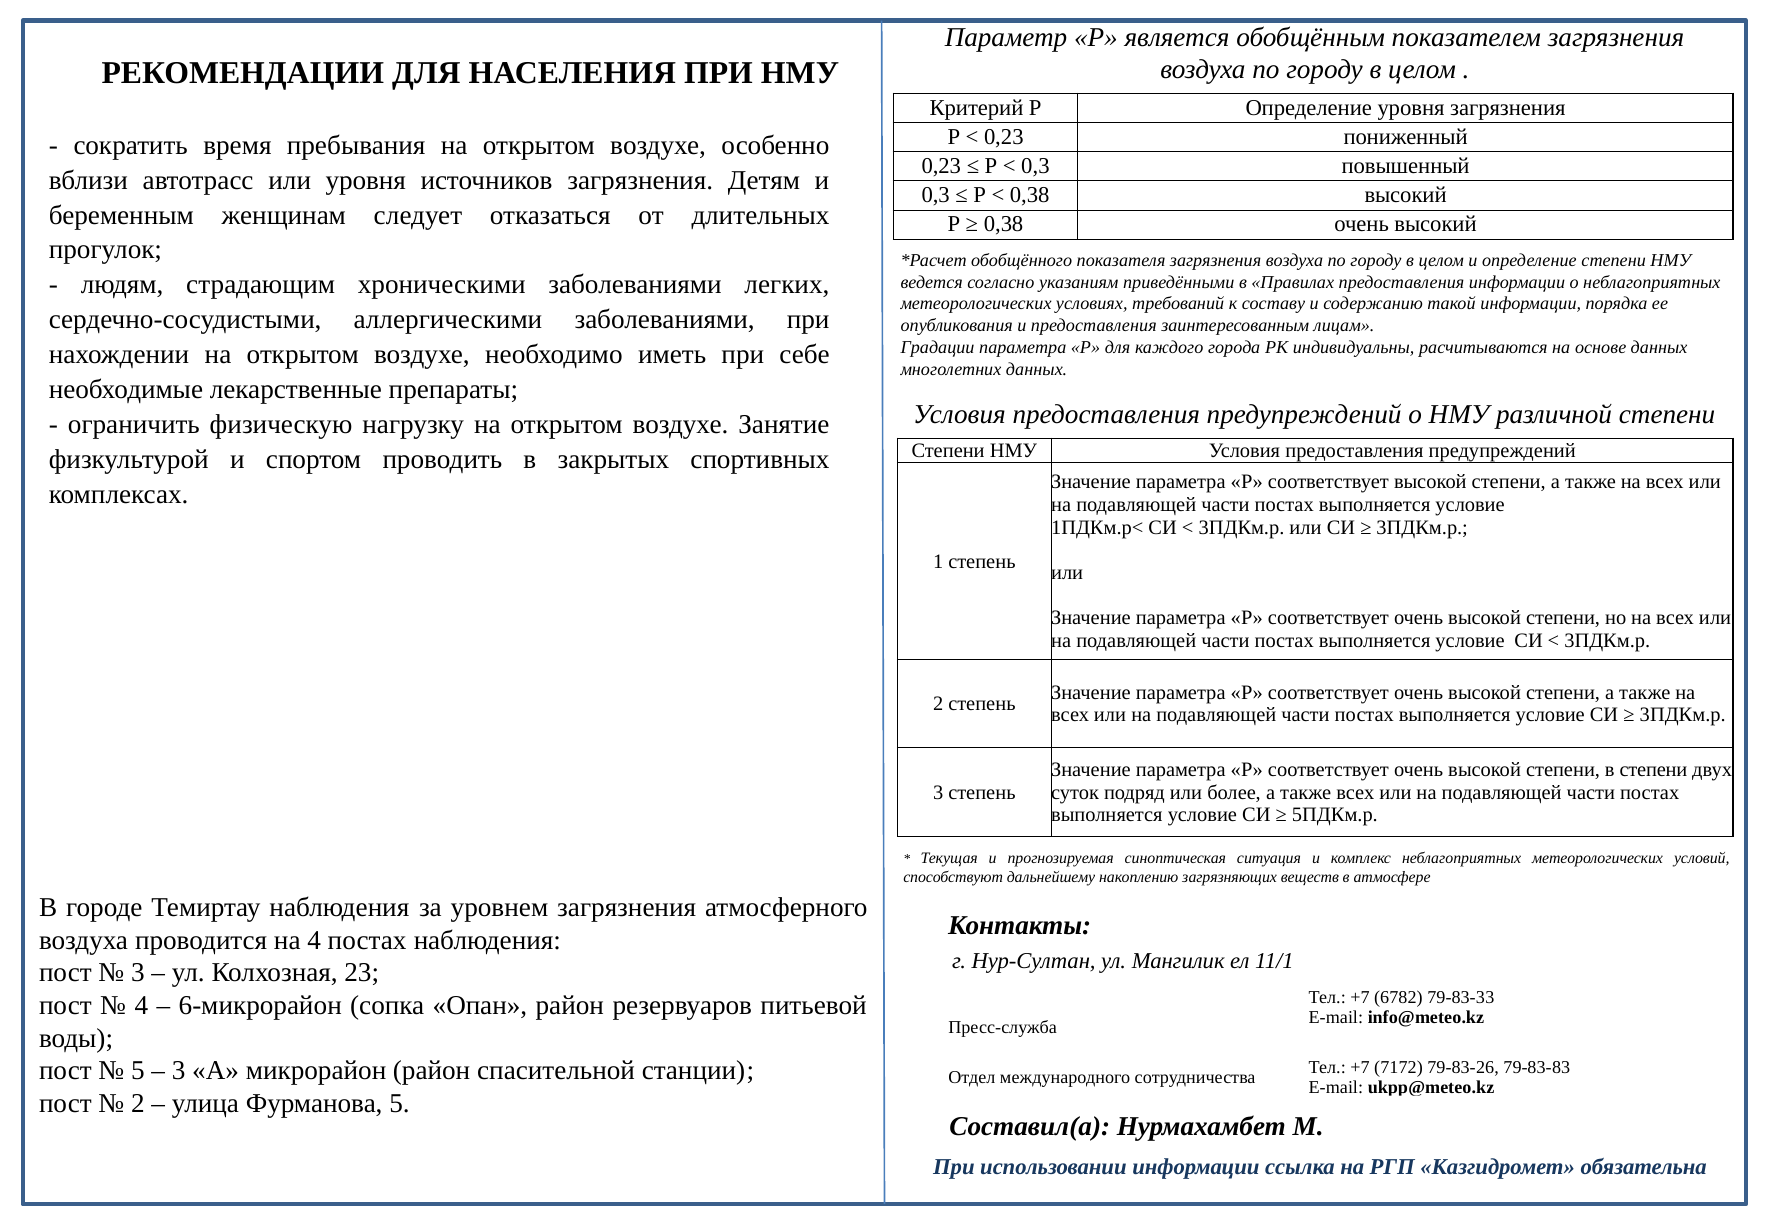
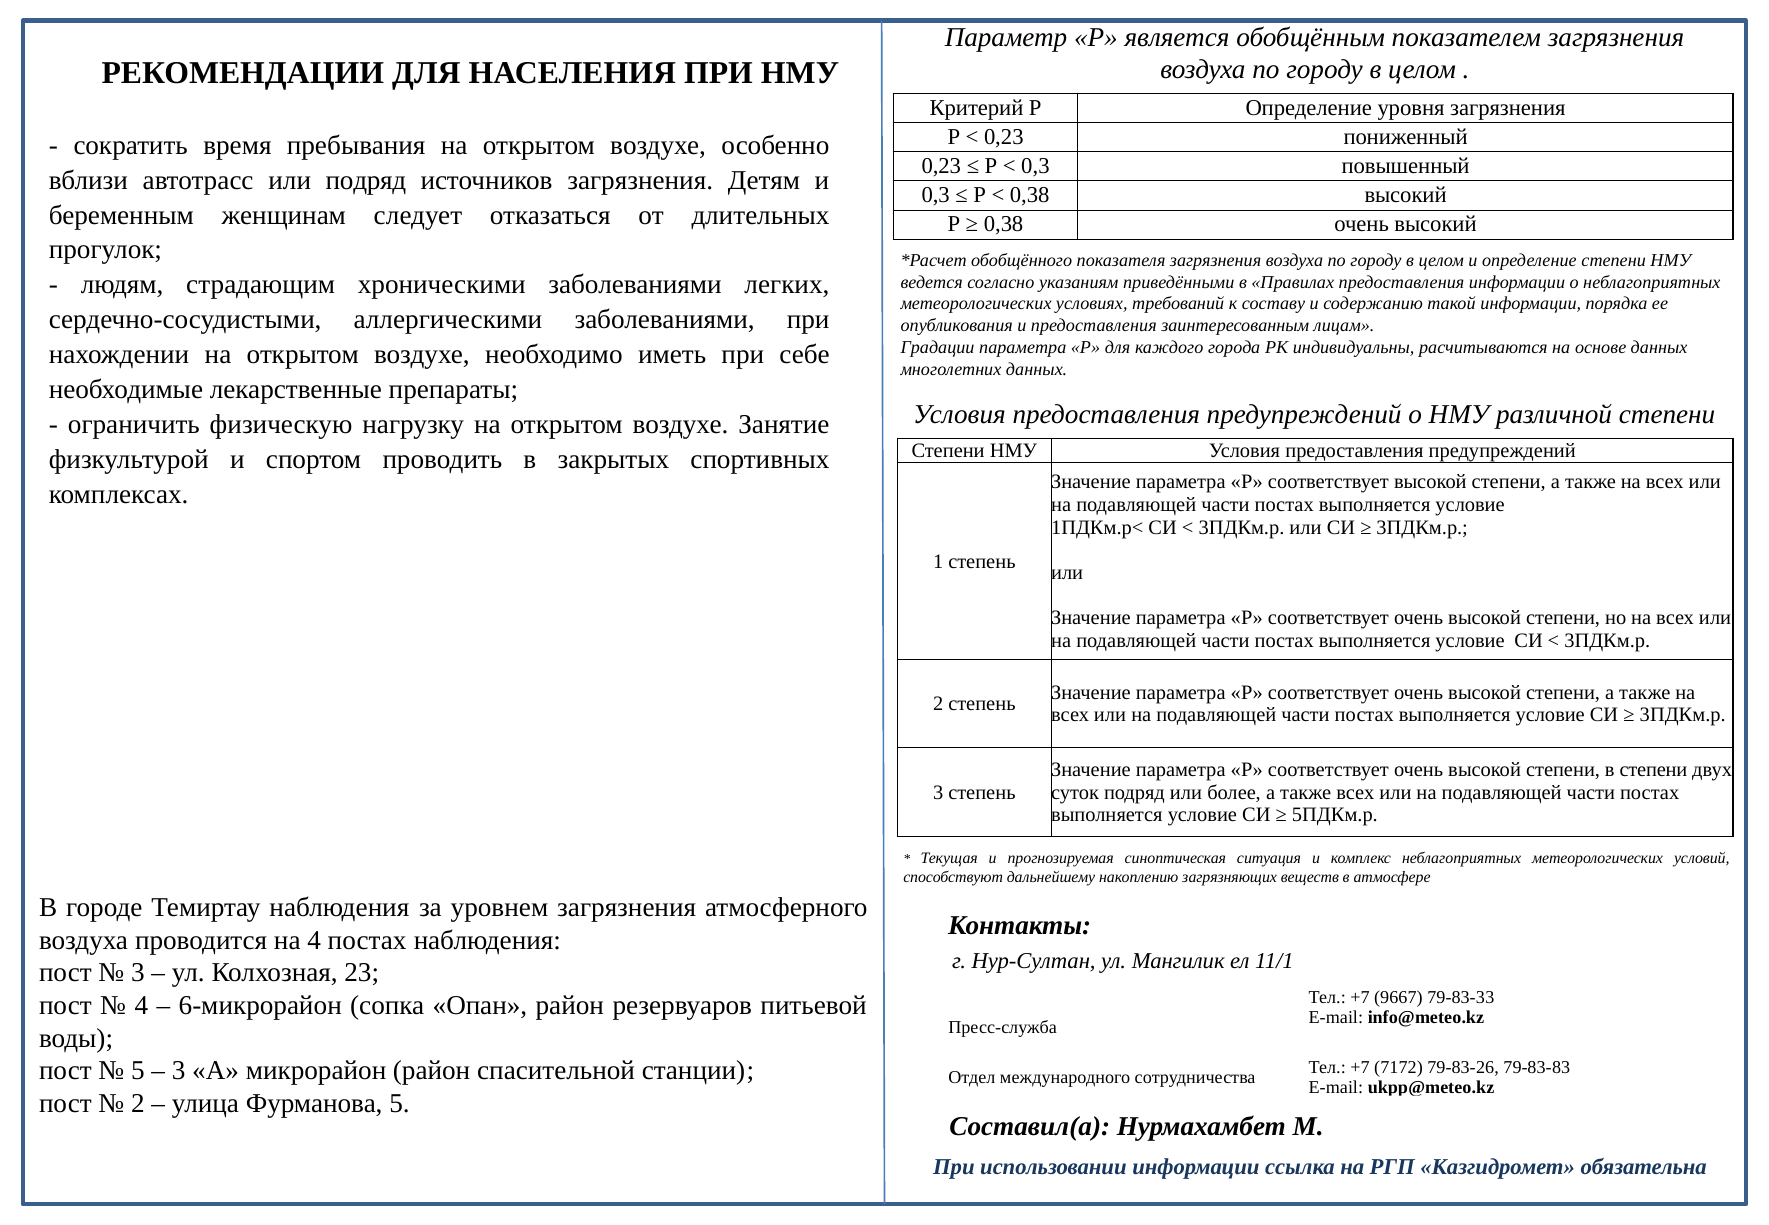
или уровня: уровня -> подряд
6782: 6782 -> 9667
